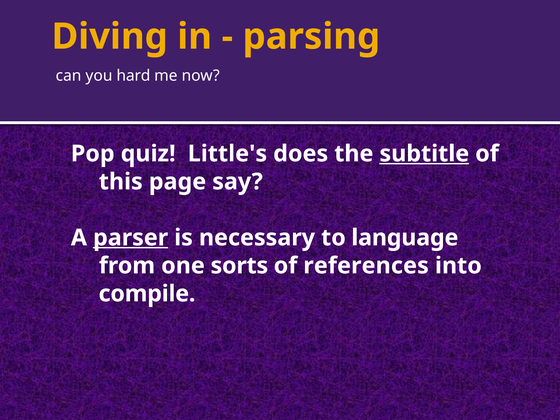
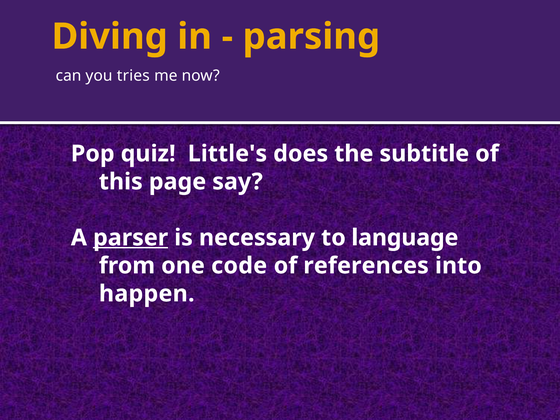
hard: hard -> tries
subtitle underline: present -> none
sorts: sorts -> code
compile: compile -> happen
